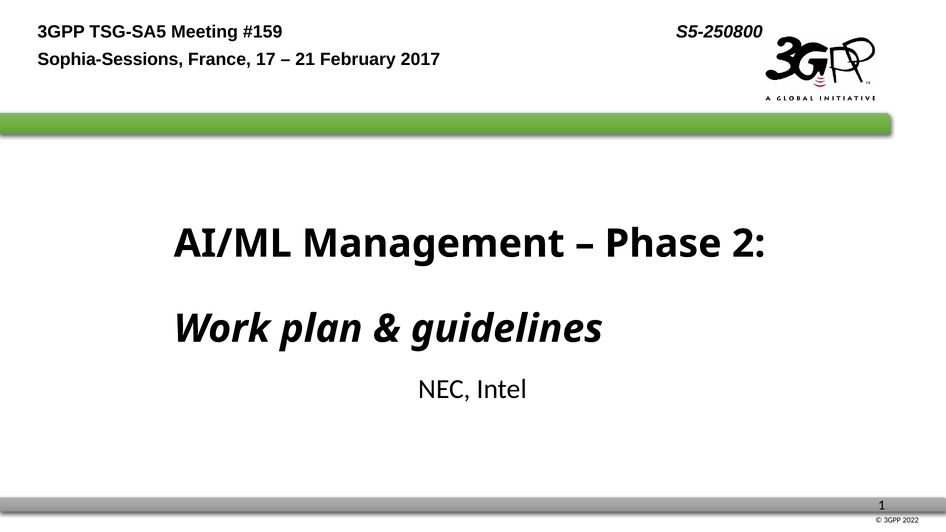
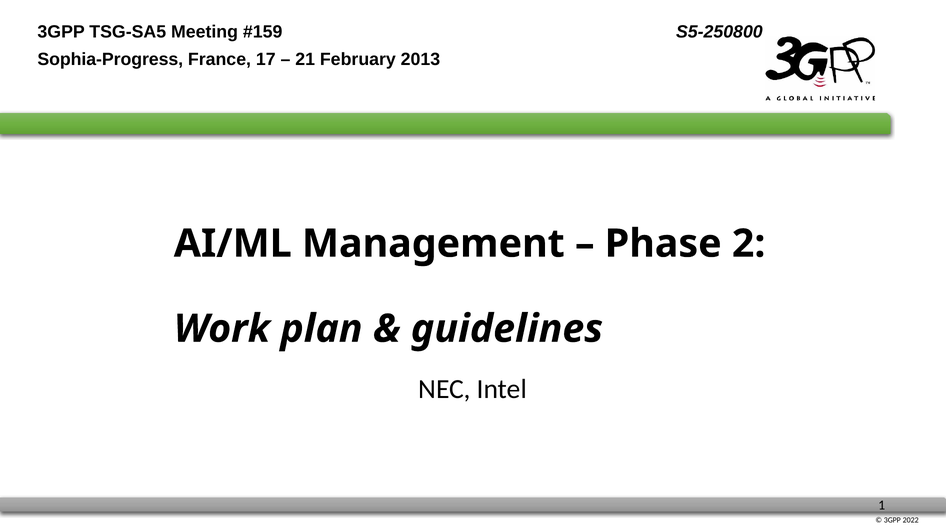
Sophia-Sessions: Sophia-Sessions -> Sophia-Progress
2017: 2017 -> 2013
